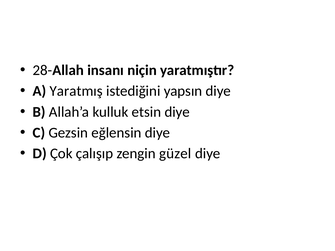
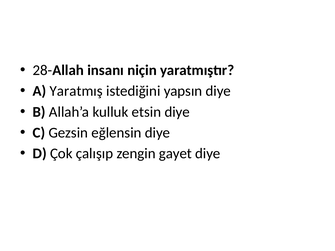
güzel: güzel -> gayet
